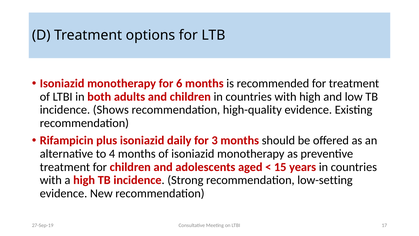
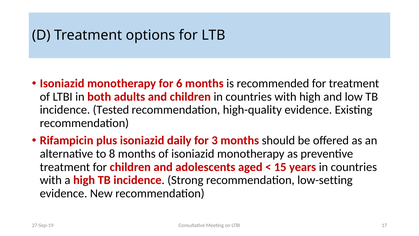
Shows: Shows -> Tested
4: 4 -> 8
